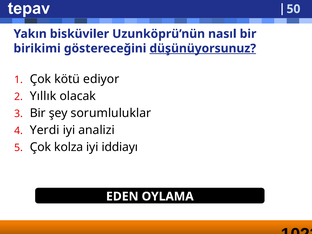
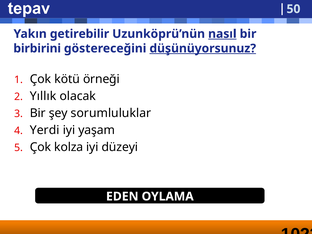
bisküviler: bisküviler -> getirebilir
nasıl underline: none -> present
birikimi: birikimi -> birbirini
ediyor: ediyor -> örneği
analizi: analizi -> yaşam
iddiayı: iddiayı -> düzeyi
